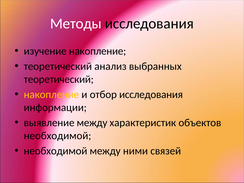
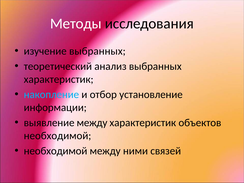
изучение накопление: накопление -> выбранных
теоретический at (59, 79): теоретический -> характеристик
накопление at (51, 95) colour: yellow -> light blue
отбор исследования: исследования -> установление
